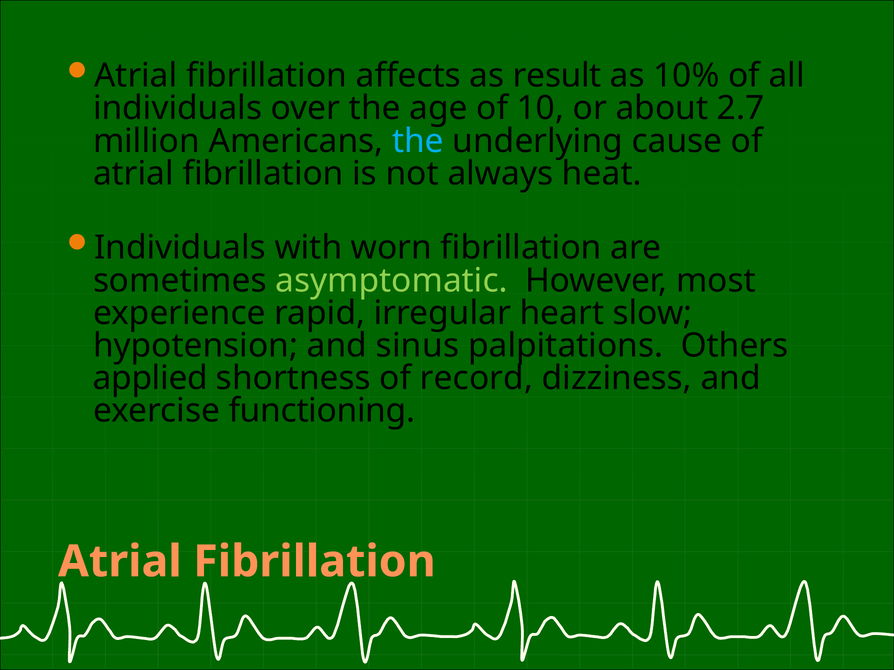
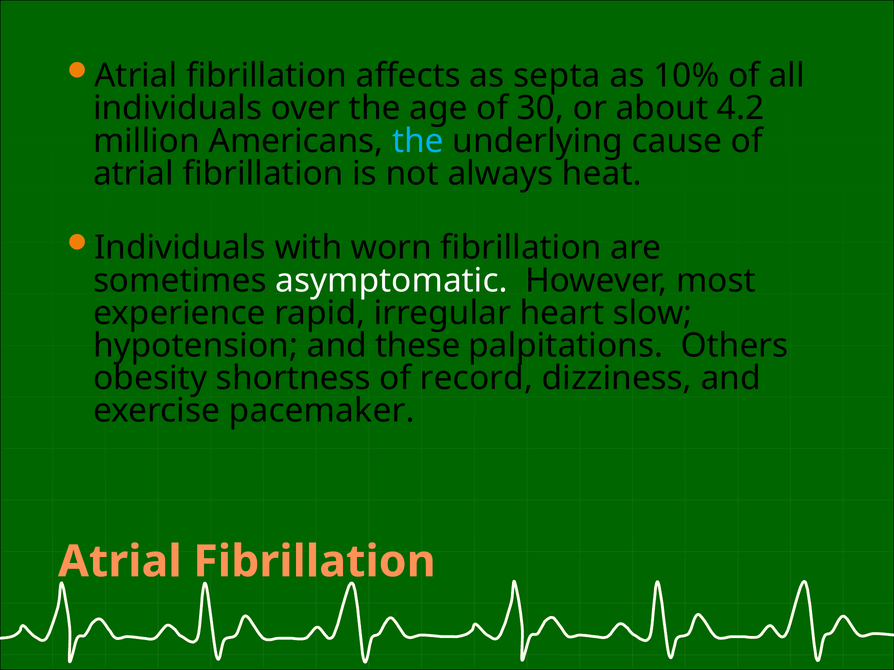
result: result -> septa
10: 10 -> 30
2.7: 2.7 -> 4.2
asymptomatic colour: light green -> white
sinus: sinus -> these
applied: applied -> obesity
functioning: functioning -> pacemaker
